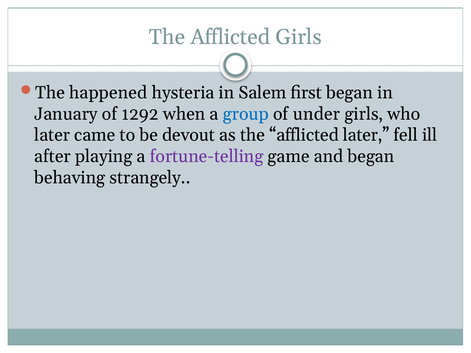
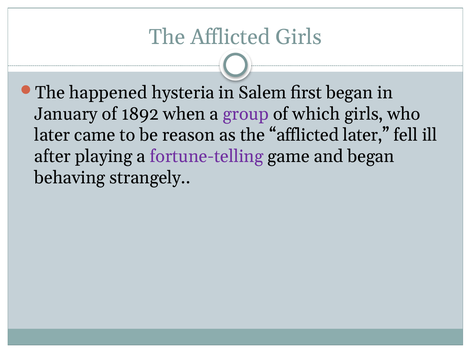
1292: 1292 -> 1892
group colour: blue -> purple
under: under -> which
devout: devout -> reason
